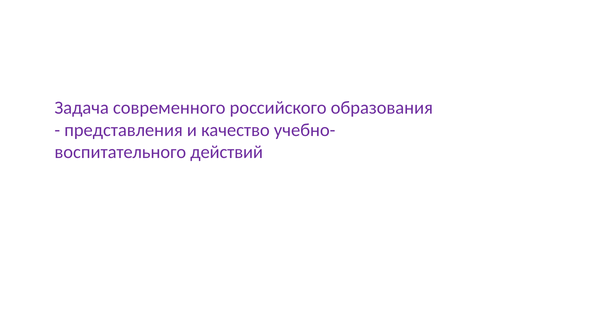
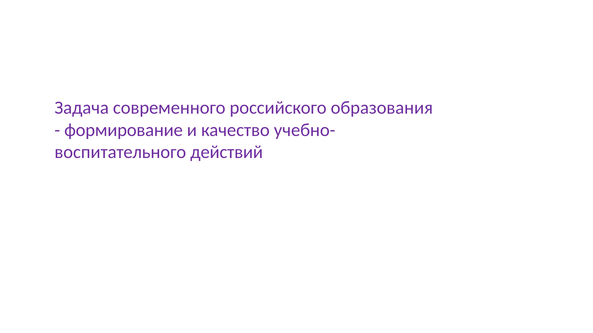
представления: представления -> формирование
